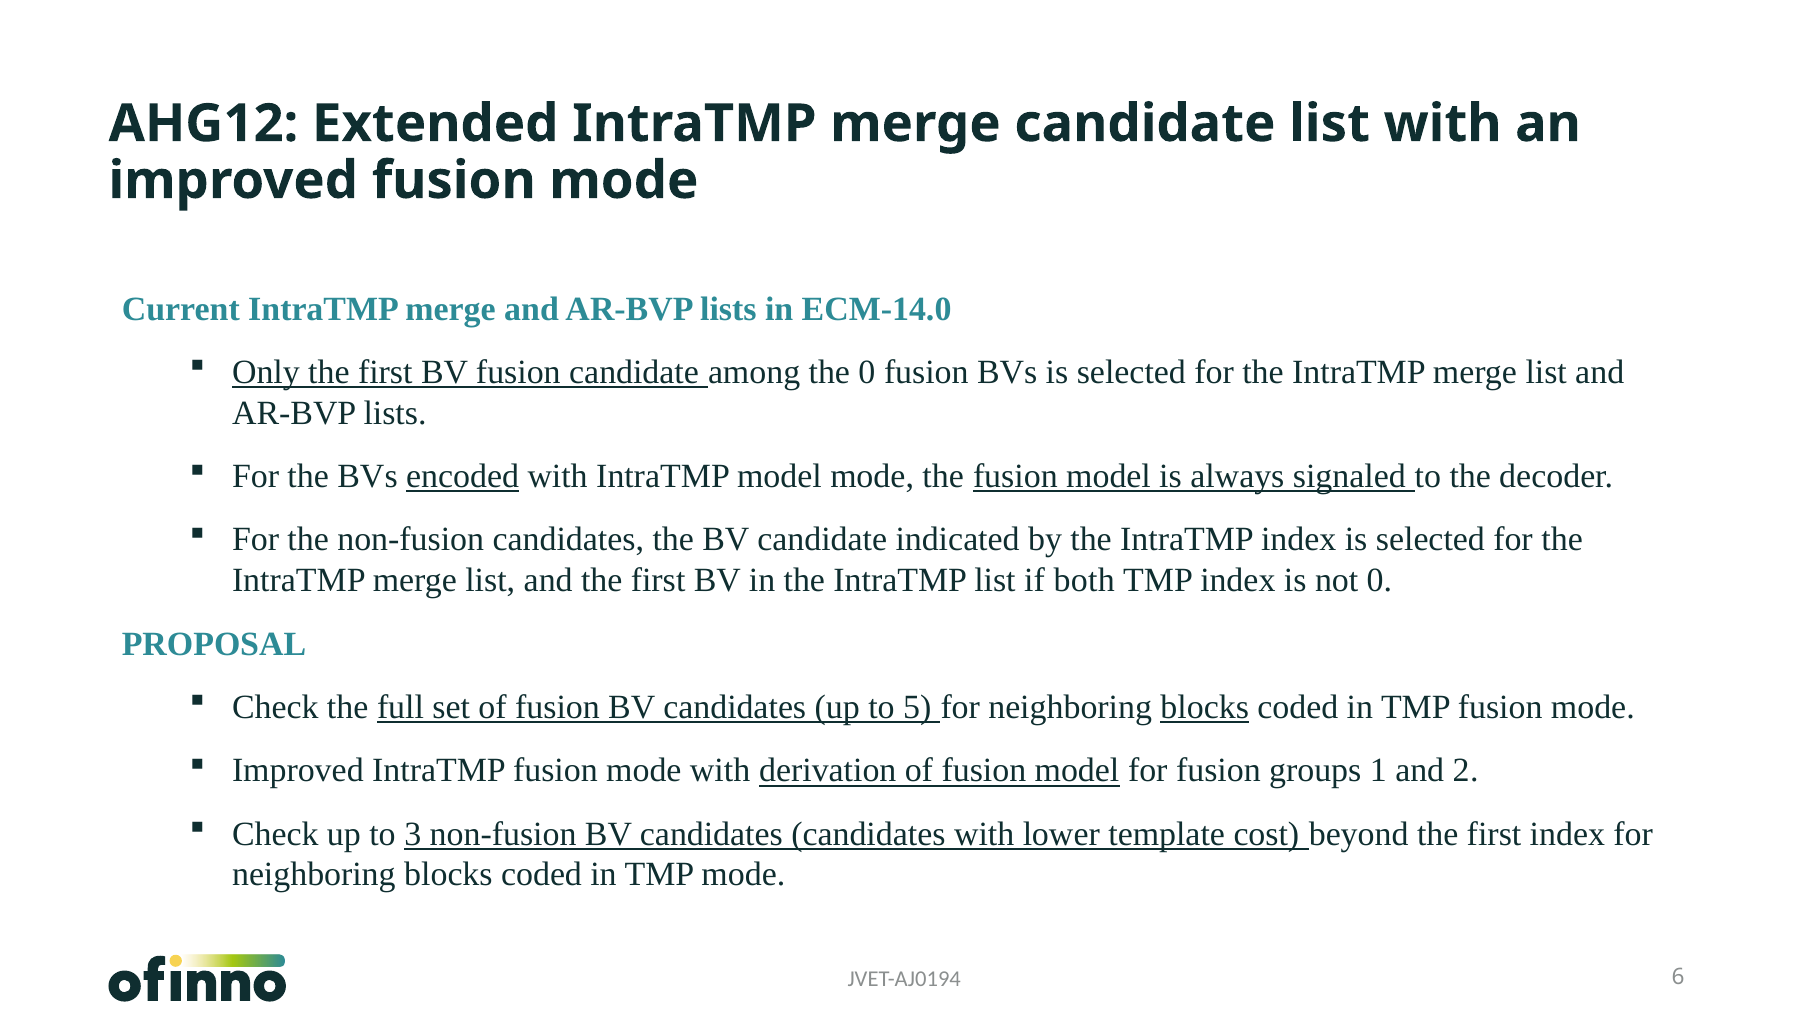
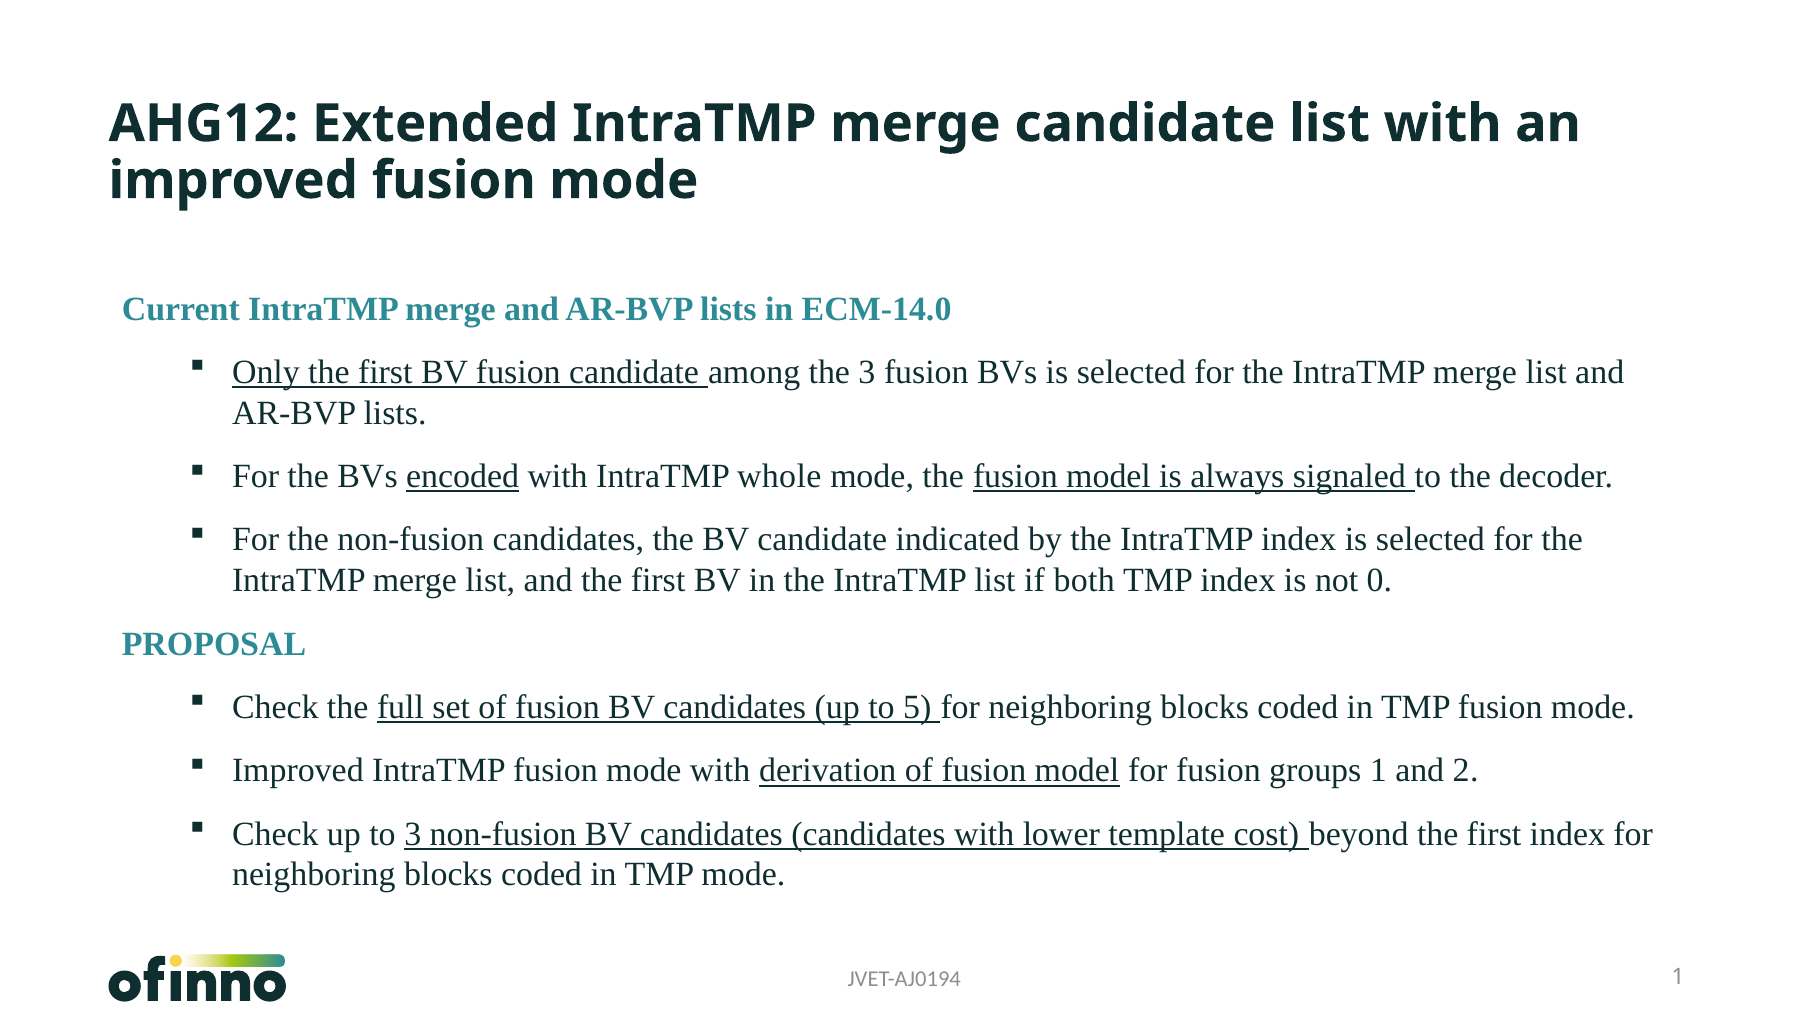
the 0: 0 -> 3
IntraTMP model: model -> whole
blocks at (1205, 707) underline: present -> none
JVET-AJ0194 6: 6 -> 1
